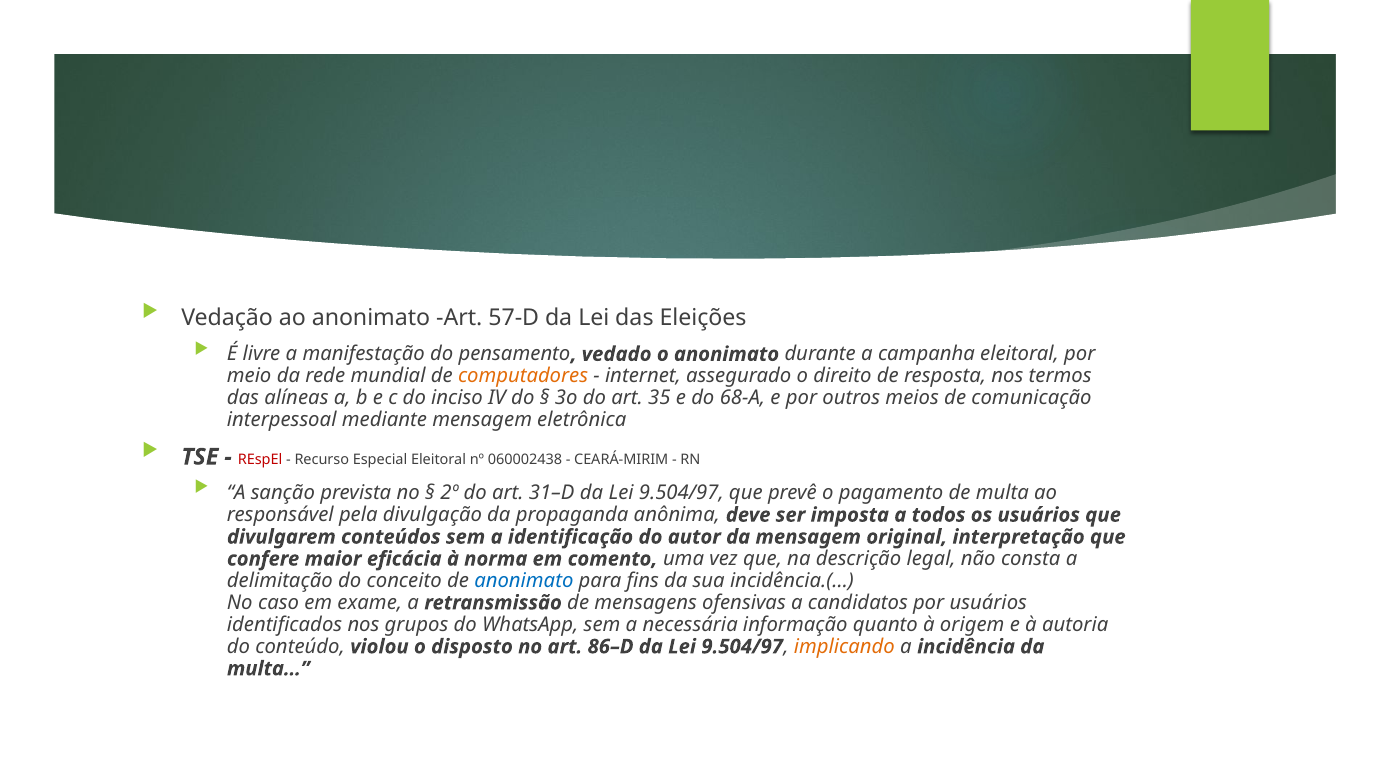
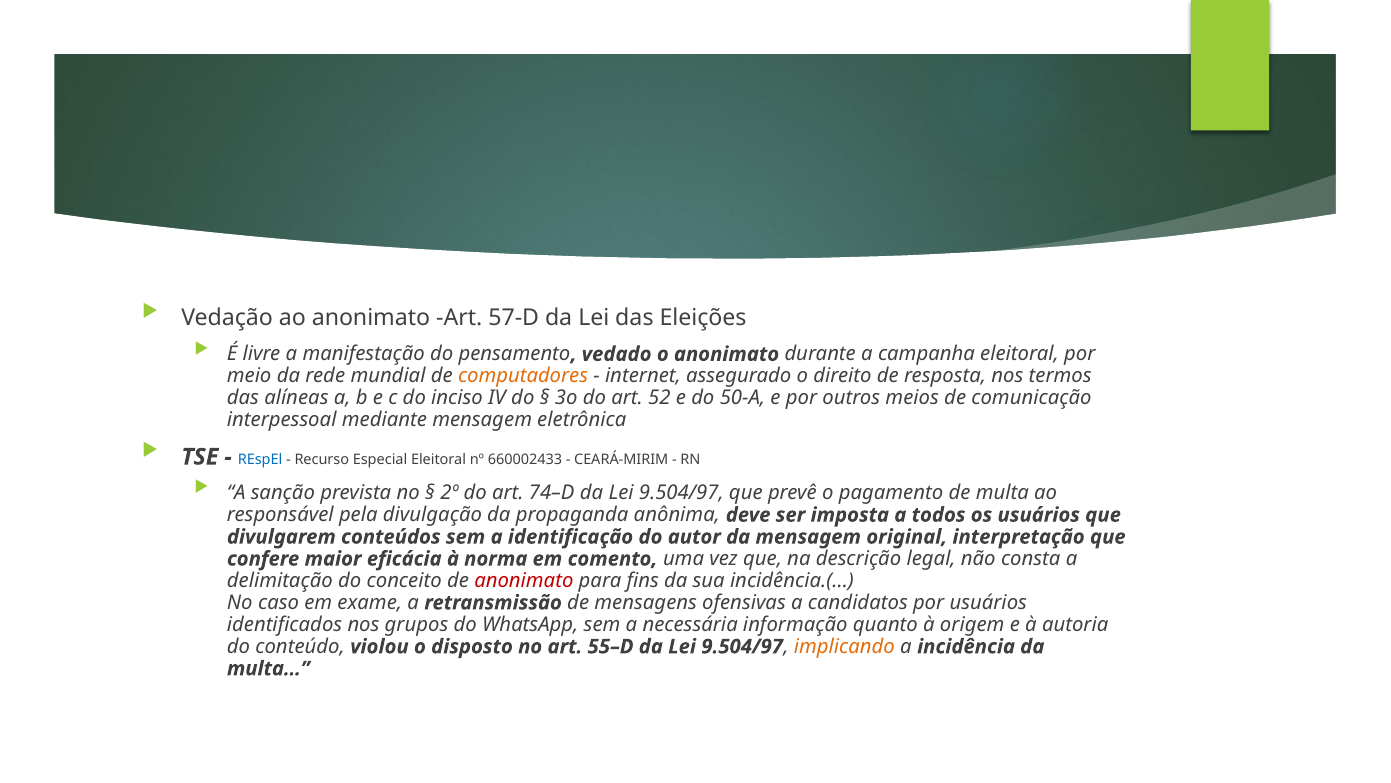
35: 35 -> 52
68-A: 68-A -> 50-A
REspEl colour: red -> blue
060002438: 060002438 -> 660002433
31–D: 31–D -> 74–D
anonimato at (524, 580) colour: blue -> red
86–D: 86–D -> 55–D
